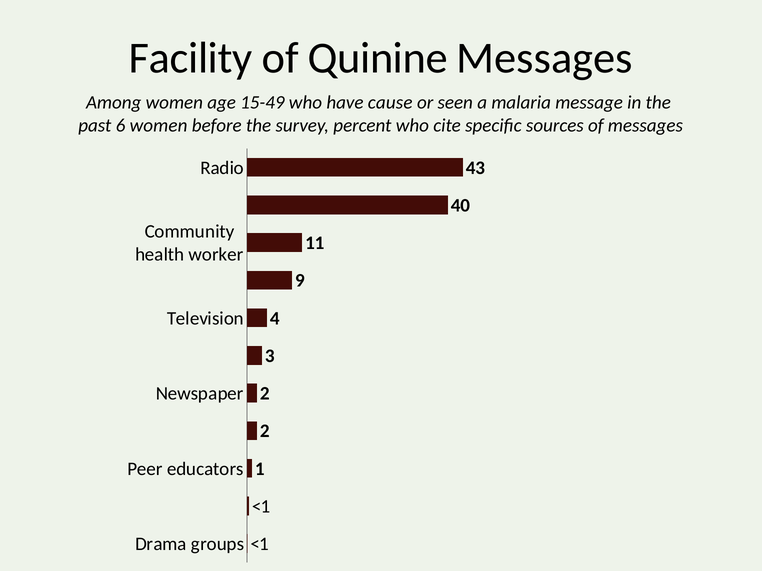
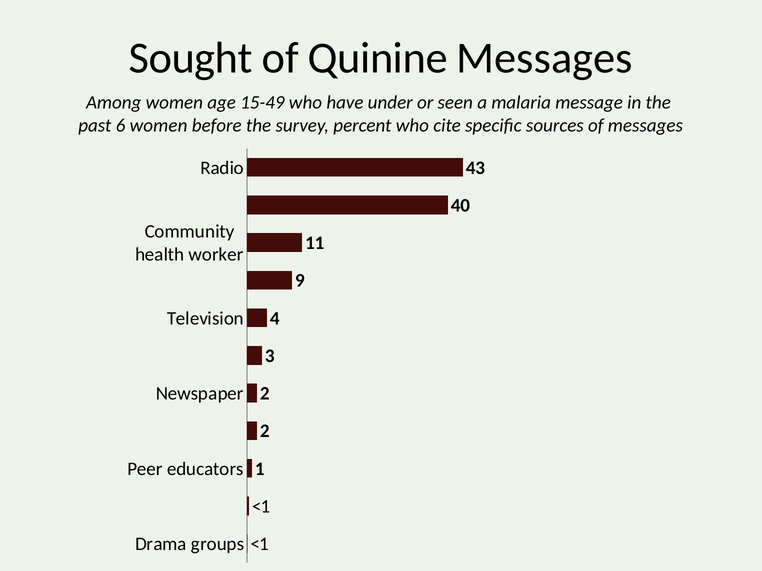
Facility: Facility -> Sought
cause: cause -> under
